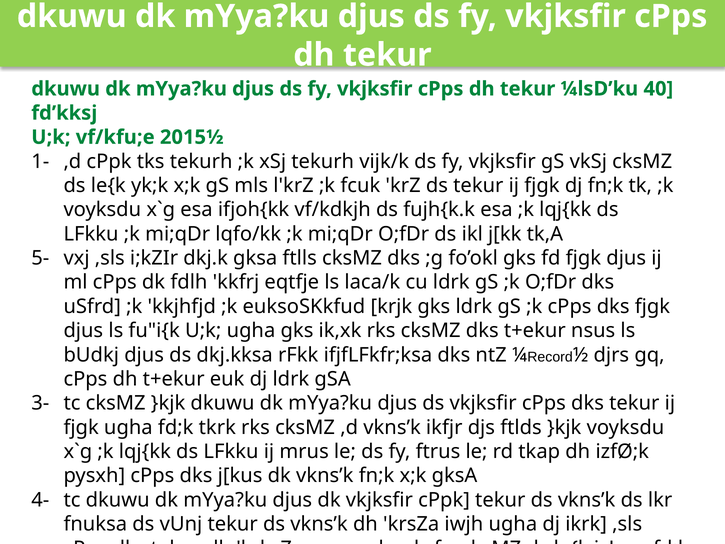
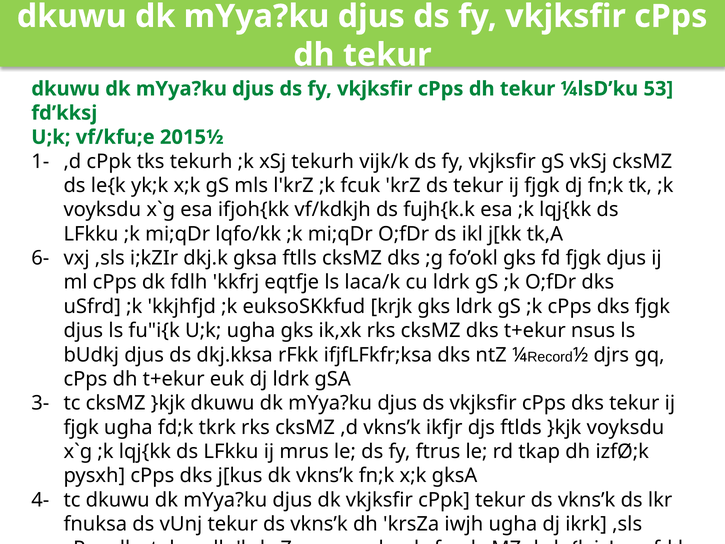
40: 40 -> 53
5- at (40, 258): 5- -> 6-
